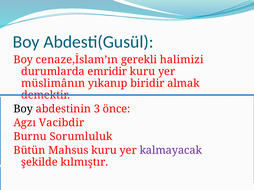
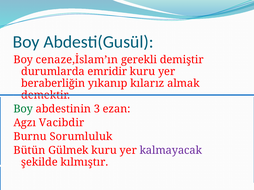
halimizi: halimizi -> demiştir
müslimânın: müslimânın -> beraberliğin
biridir: biridir -> kılarız
Boy at (23, 109) colour: black -> green
önce: önce -> ezan
Mahsus: Mahsus -> Gülmek
